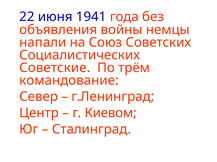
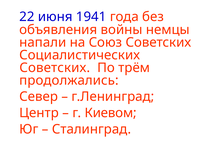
Советские at (55, 68): Советские -> Советских
командование: командование -> продолжались
